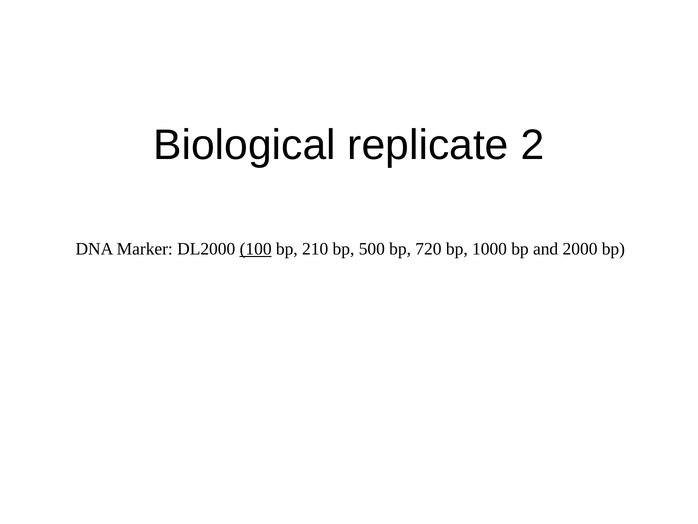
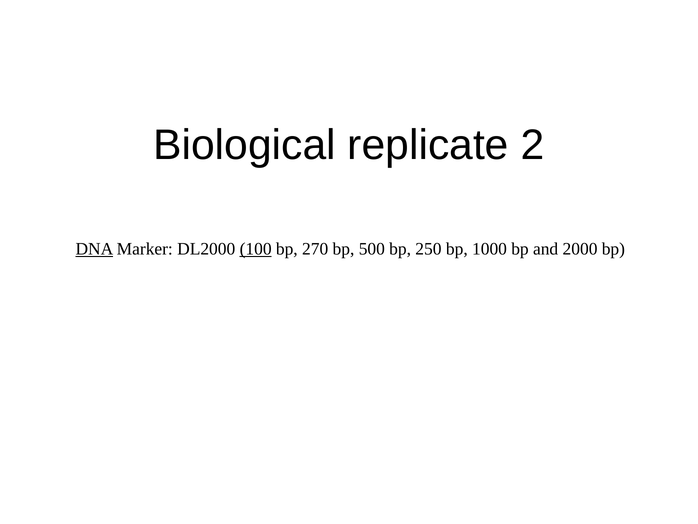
DNA underline: none -> present
210: 210 -> 270
720: 720 -> 250
